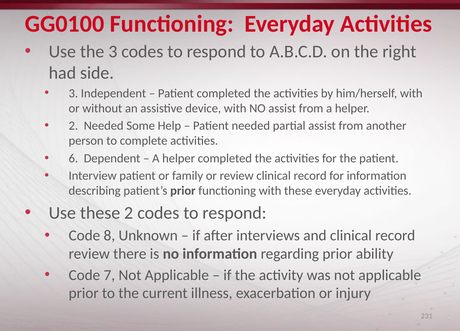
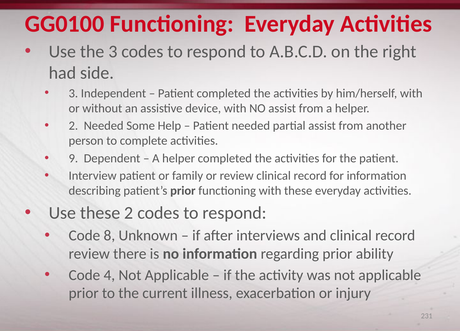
6: 6 -> 9
7: 7 -> 4
